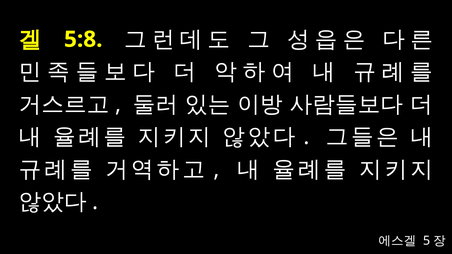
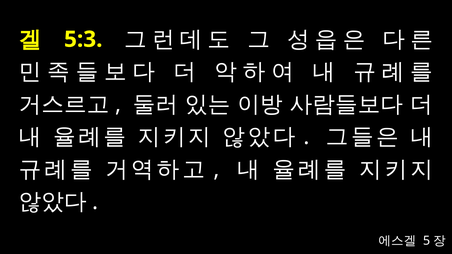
5:8: 5:8 -> 5:3
